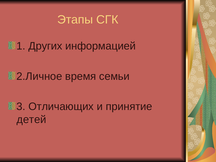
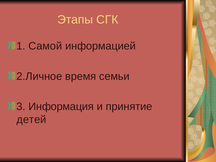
Других: Других -> Самой
Отличающих: Отличающих -> Информация
